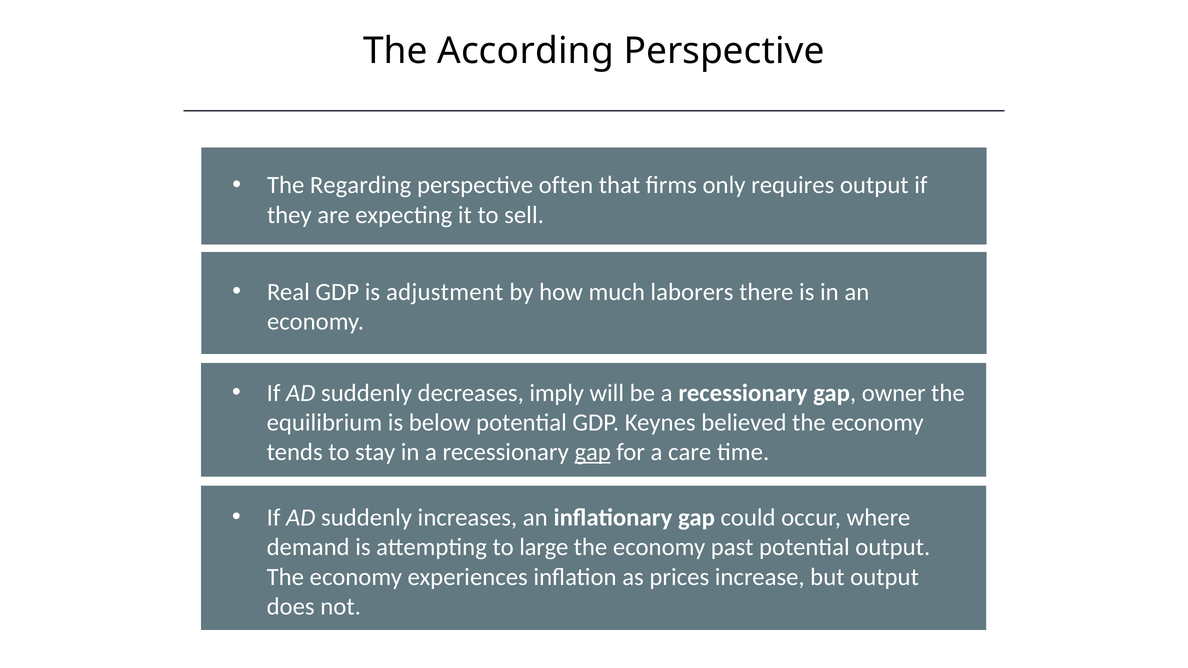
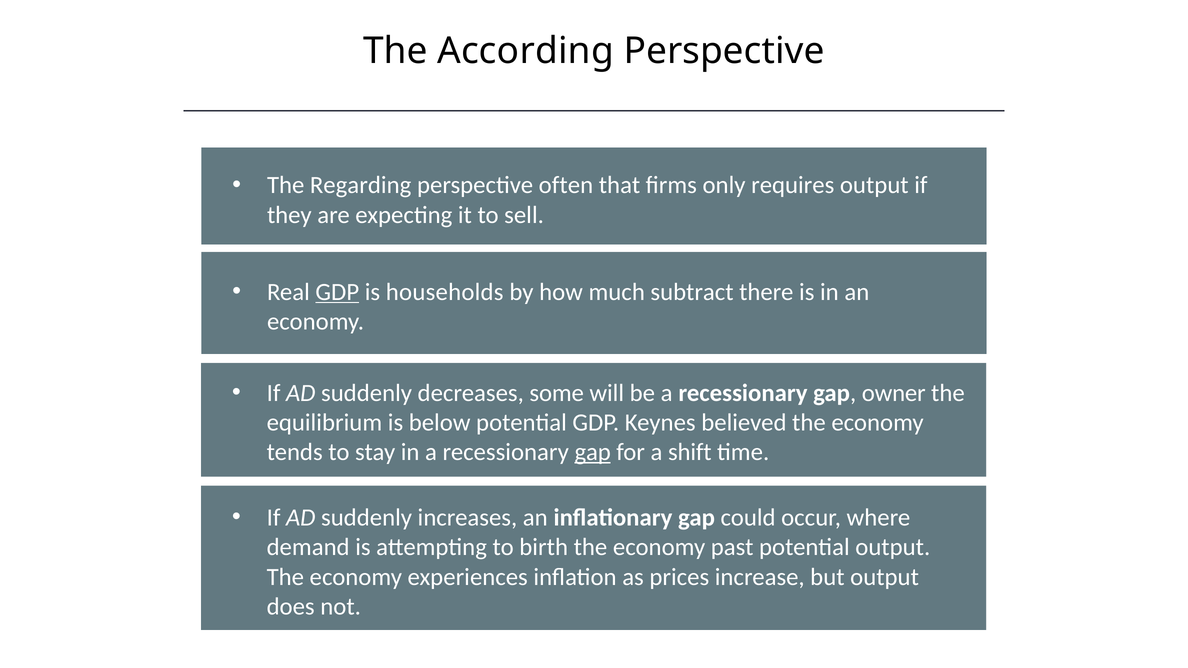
GDP at (337, 292) underline: none -> present
adjustment: adjustment -> households
laborers: laborers -> subtract
imply: imply -> some
care: care -> shift
large: large -> birth
